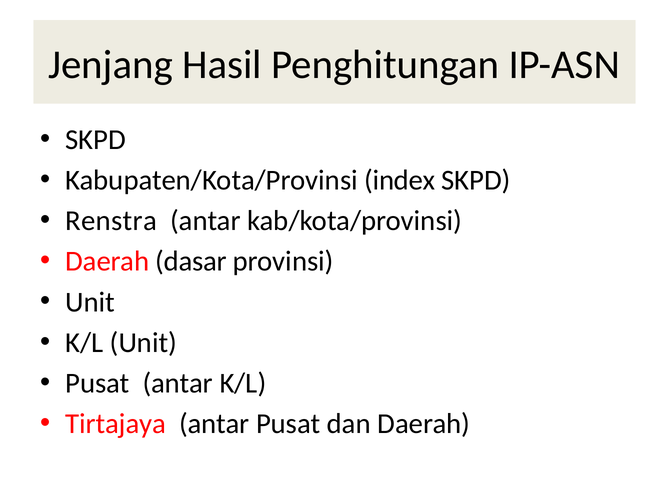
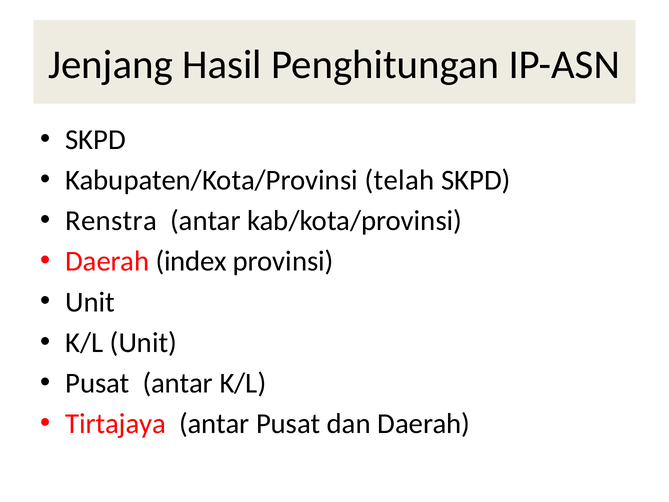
index: index -> telah
dasar: dasar -> index
